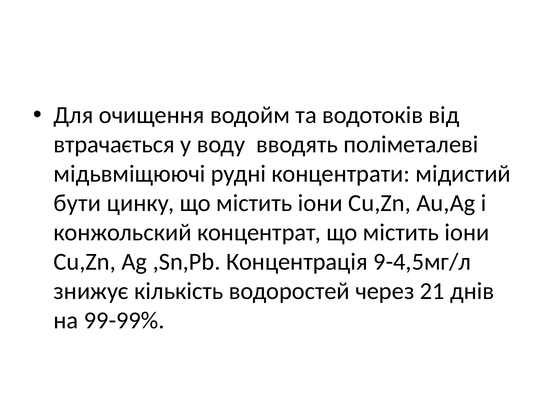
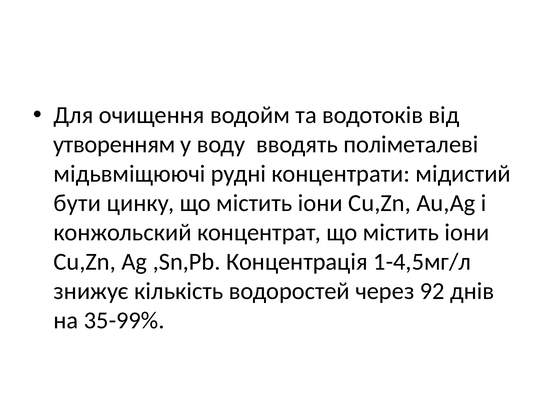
втрачається: втрачається -> утворенням
9-4,5мг/л: 9-4,5мг/л -> 1-4,5мг/л
21: 21 -> 92
99-99%: 99-99% -> 35-99%
